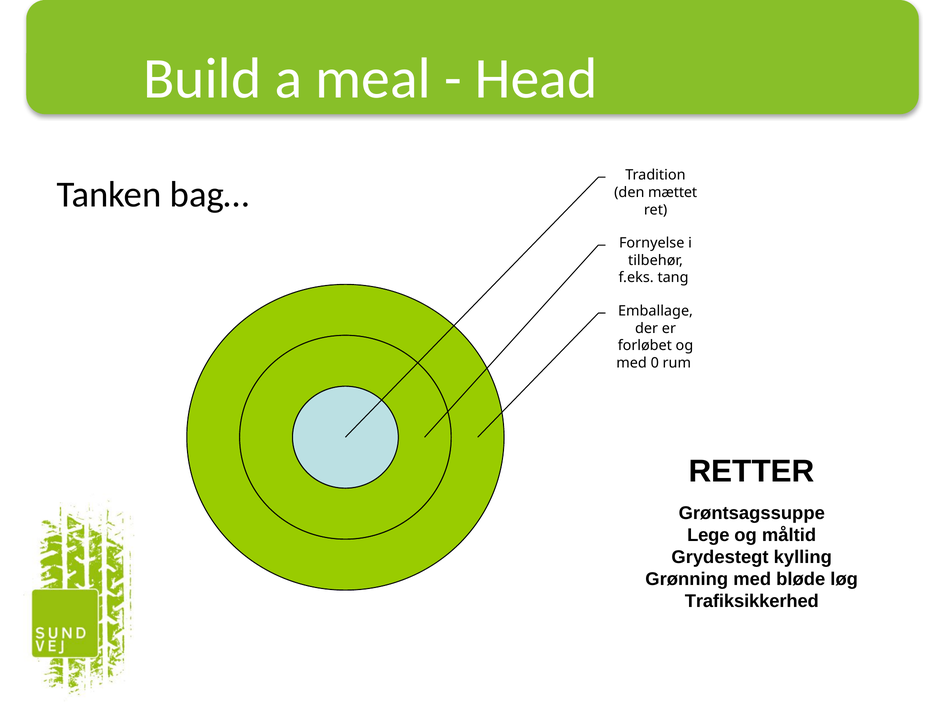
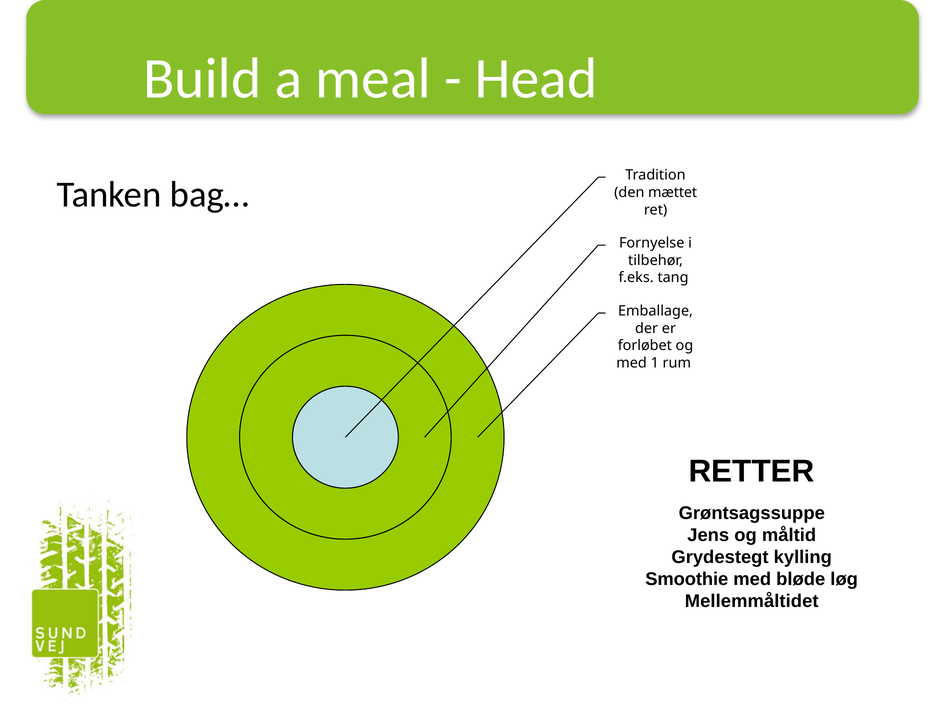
0: 0 -> 1
Lege: Lege -> Jens
Grønning: Grønning -> Smoothie
Trafiksikkerhed: Trafiksikkerhed -> Mellemmåltidet
